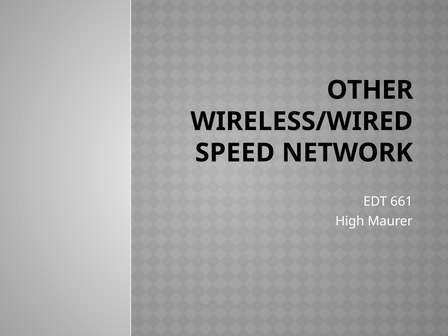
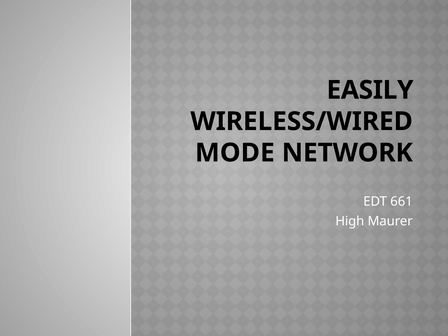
OTHER: OTHER -> EASILY
SPEED: SPEED -> MODE
